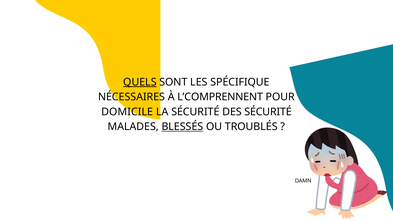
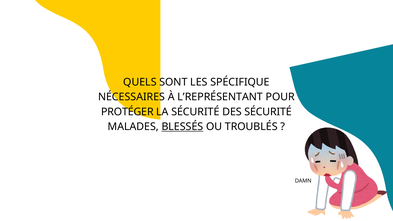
QUELS underline: present -> none
L’COMPRENNENT: L’COMPRENNENT -> L’REPRÉSENTANT
DOMICILE: DOMICILE -> PROTÉGER
